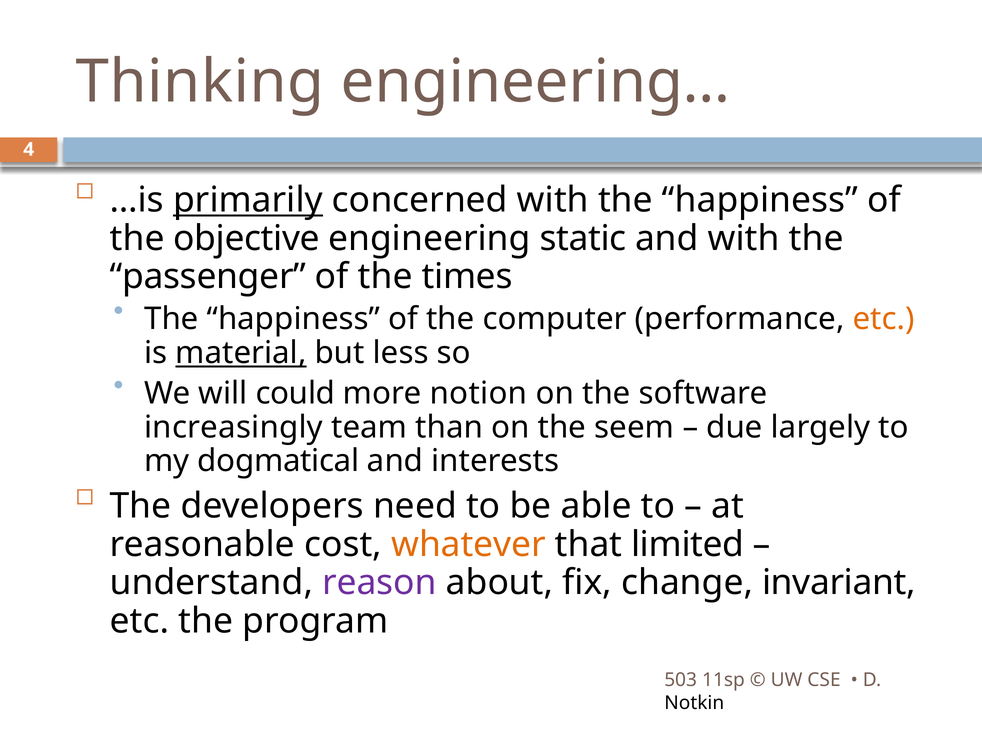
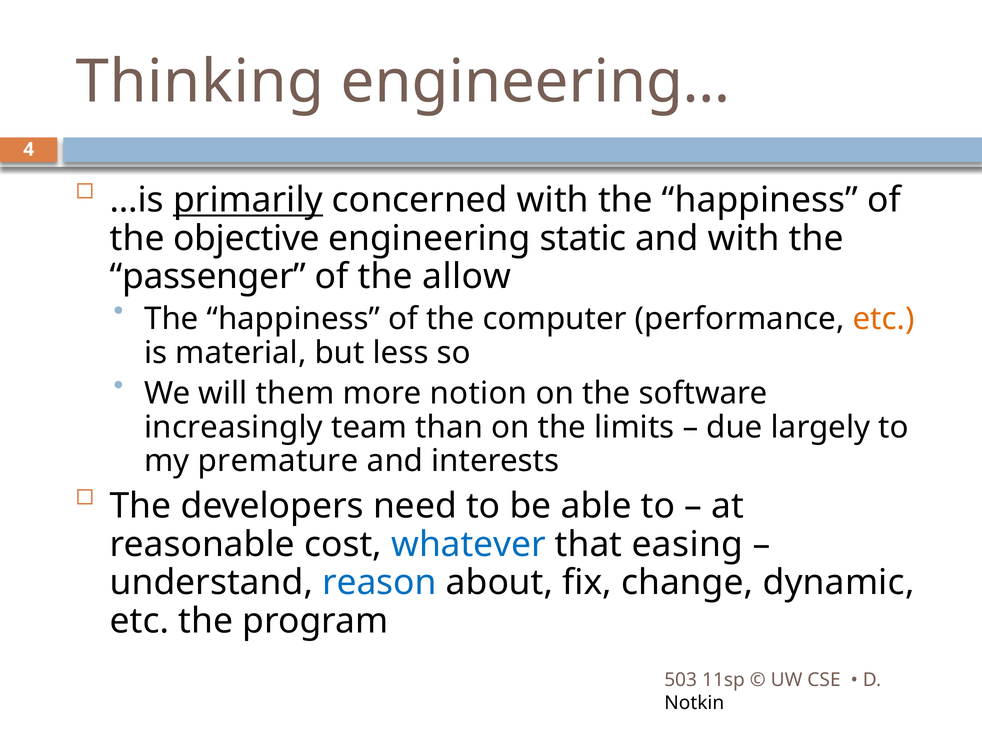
times: times -> allow
material underline: present -> none
could: could -> them
seem: seem -> limits
dogmatical: dogmatical -> premature
whatever colour: orange -> blue
limited: limited -> easing
reason colour: purple -> blue
invariant: invariant -> dynamic
